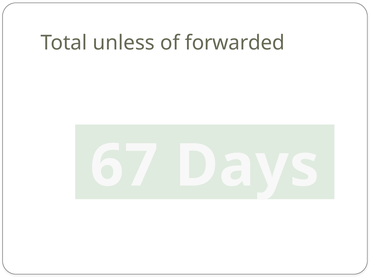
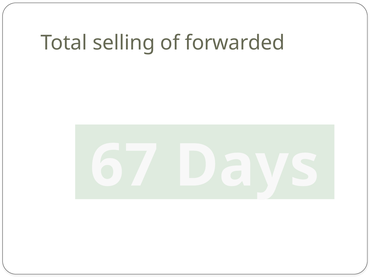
unless: unless -> selling
